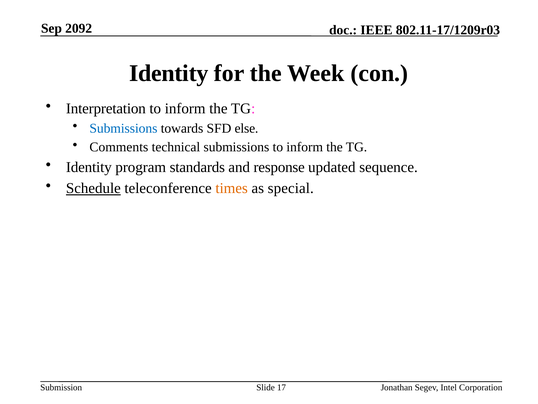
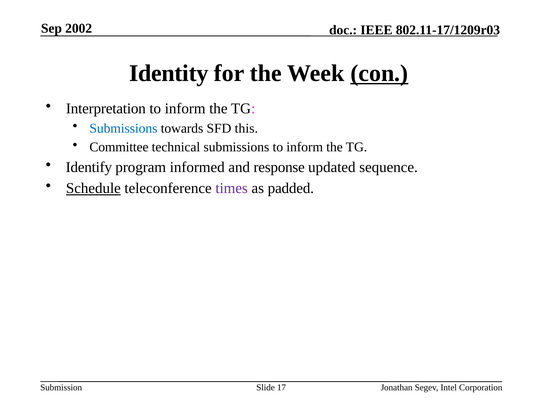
2092: 2092 -> 2002
con underline: none -> present
else: else -> this
Comments: Comments -> Committee
Identity at (89, 167): Identity -> Identify
standards: standards -> informed
times colour: orange -> purple
special: special -> padded
